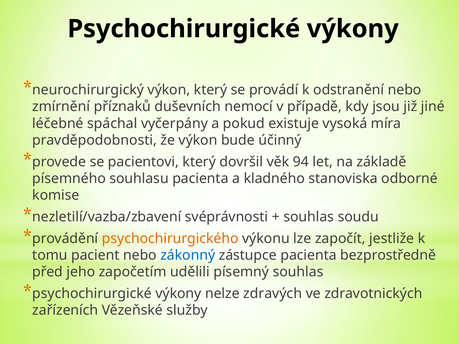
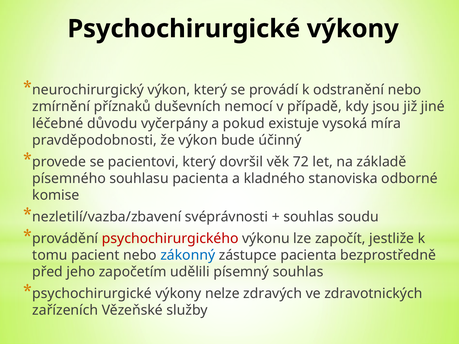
spáchal: spáchal -> důvodu
94: 94 -> 72
psychochirurgického colour: orange -> red
